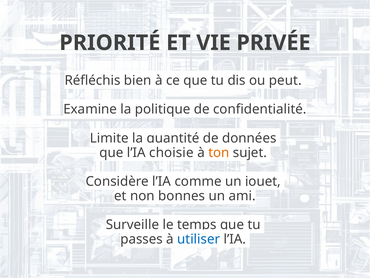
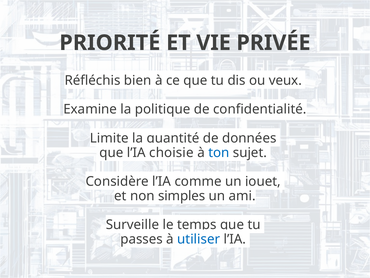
peut: peut -> veux
ton colour: orange -> blue
bonnes: bonnes -> simples
